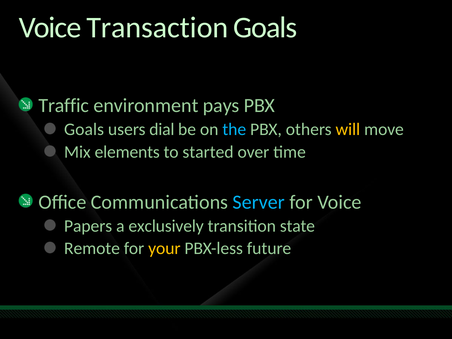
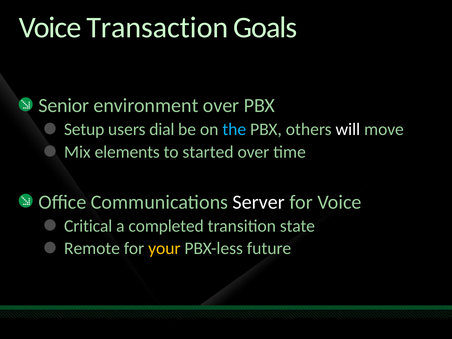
Traffic: Traffic -> Senior
environment pays: pays -> over
Goals at (84, 129): Goals -> Setup
will colour: yellow -> white
Server colour: light blue -> white
Papers: Papers -> Critical
exclusively: exclusively -> completed
